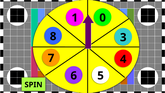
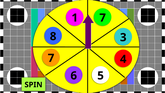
1 0: 0 -> 7
